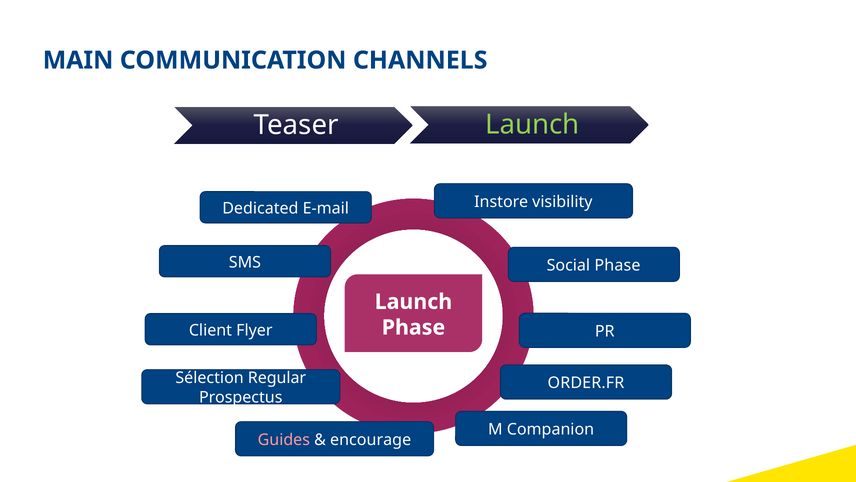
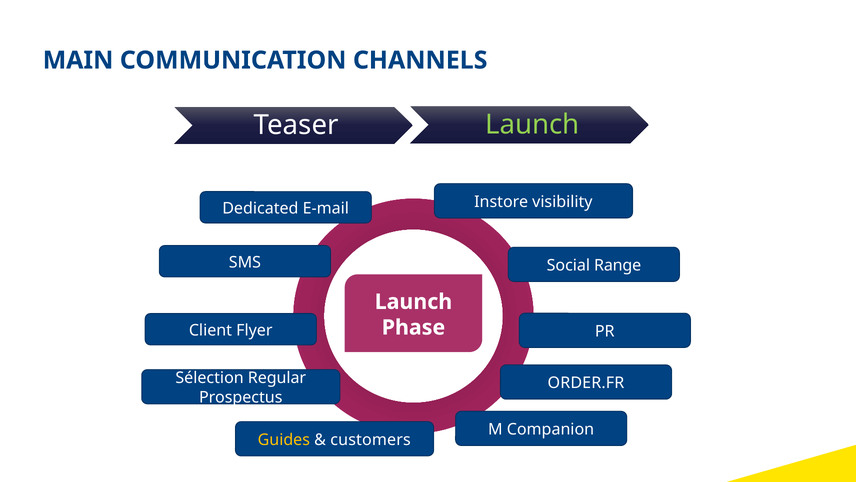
Social Phase: Phase -> Range
Guides colour: pink -> yellow
encourage: encourage -> customers
